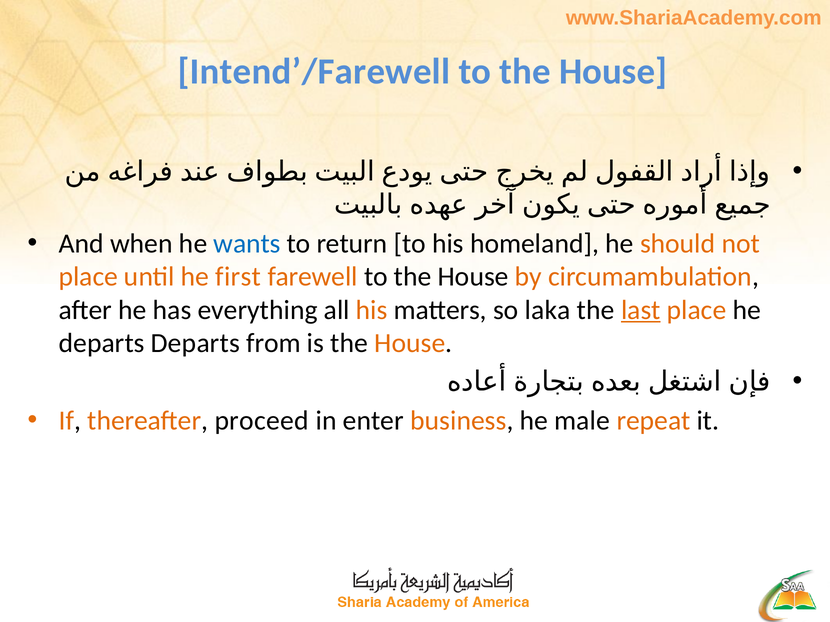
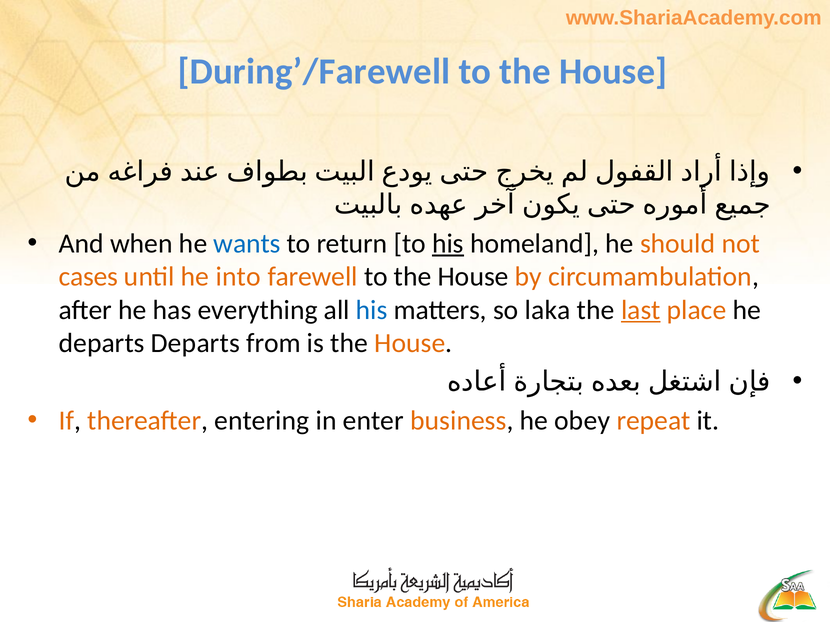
Intend’/Farewell: Intend’/Farewell -> During’/Farewell
his at (448, 244) underline: none -> present
place at (88, 277): place -> cases
first: first -> into
his at (372, 310) colour: orange -> blue
proceed: proceed -> entering
male: male -> obey
